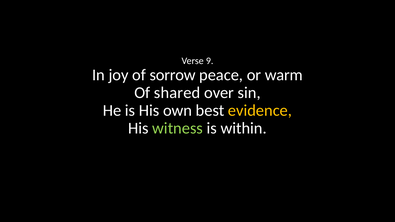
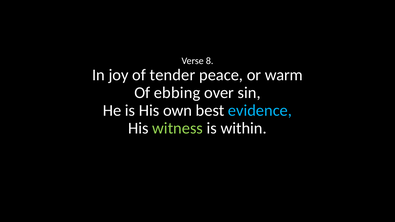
9: 9 -> 8
sorrow: sorrow -> tender
shared: shared -> ebbing
evidence colour: yellow -> light blue
